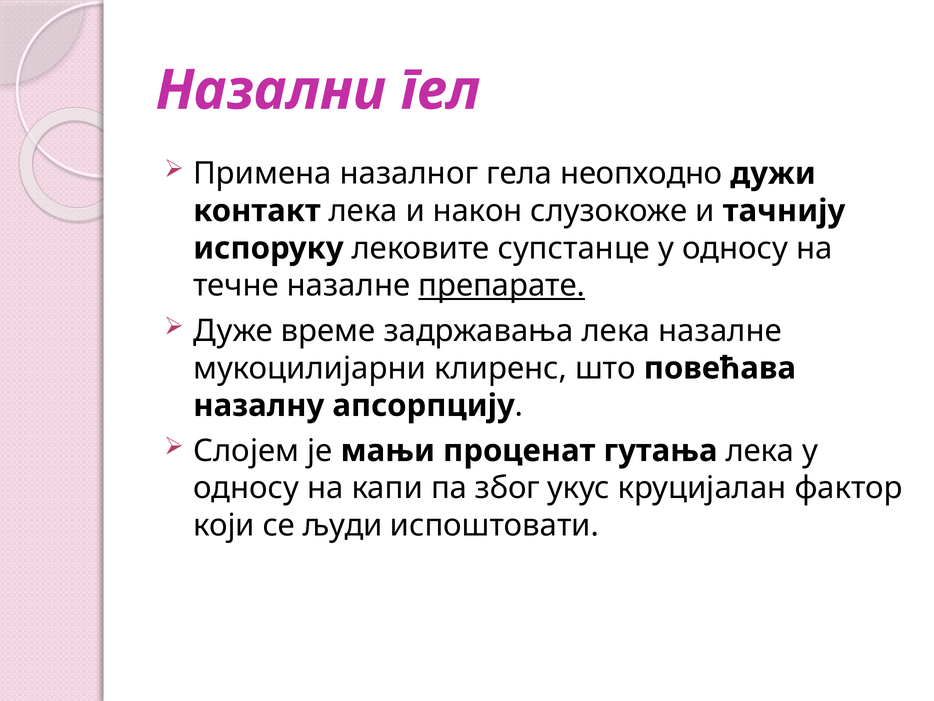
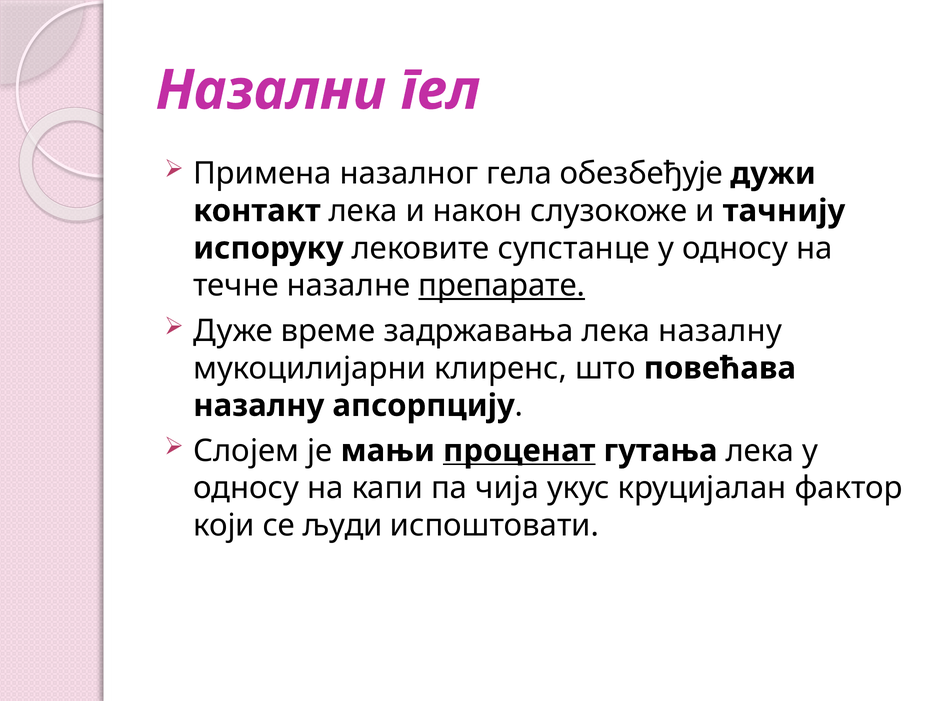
неопходно: неопходно -> обезбеђује
лека назалне: назалне -> назалну
проценат underline: none -> present
због: због -> чија
